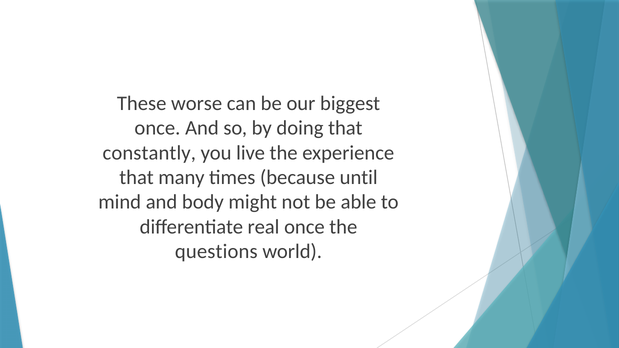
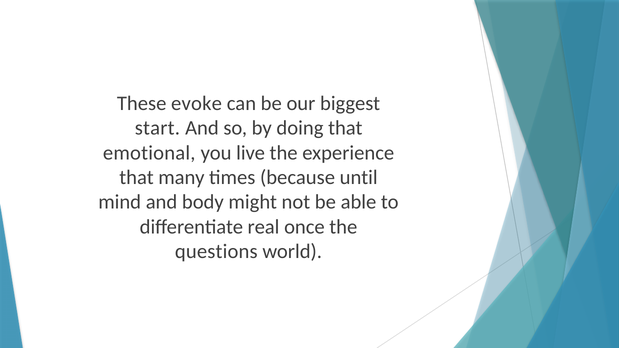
worse: worse -> evoke
once at (157, 128): once -> start
constantly: constantly -> emotional
